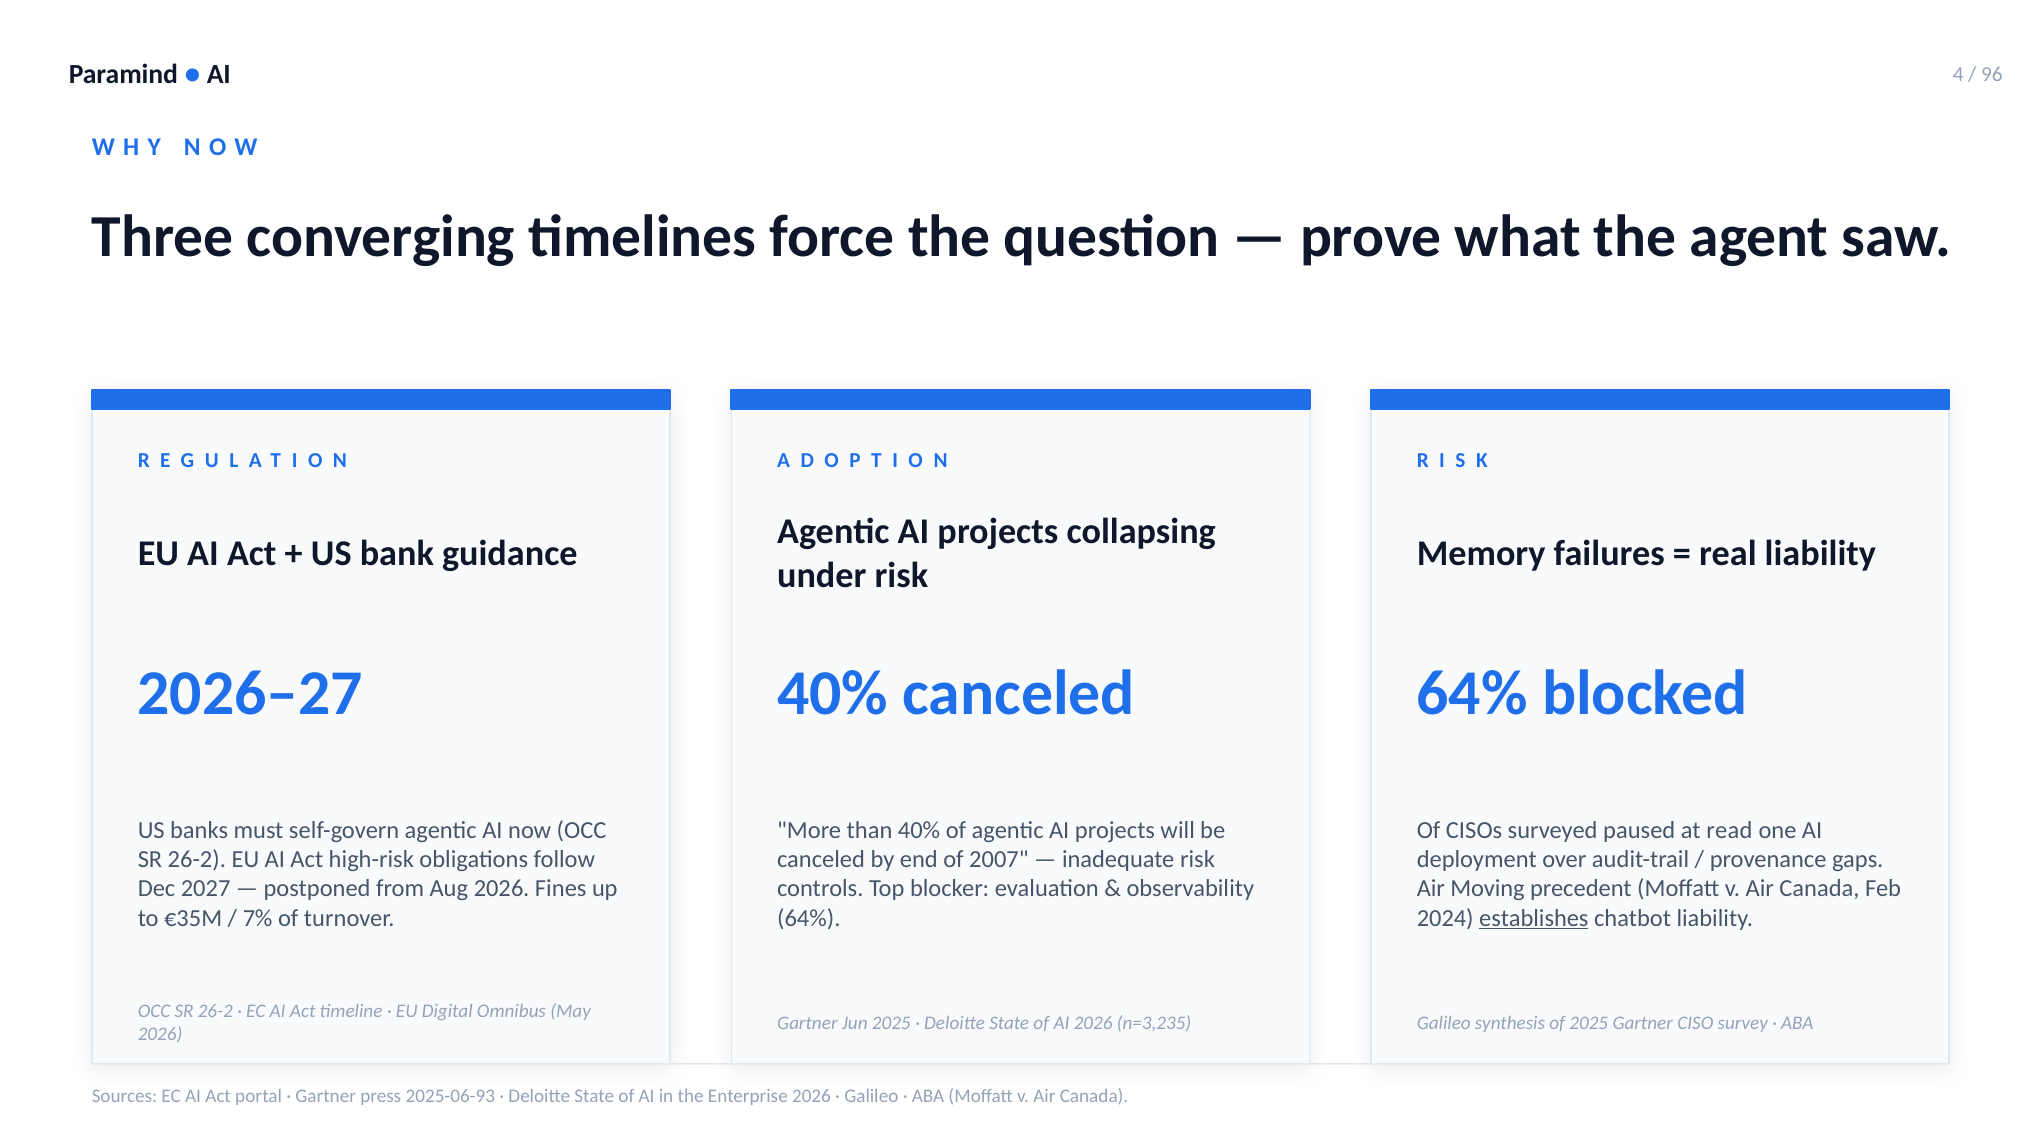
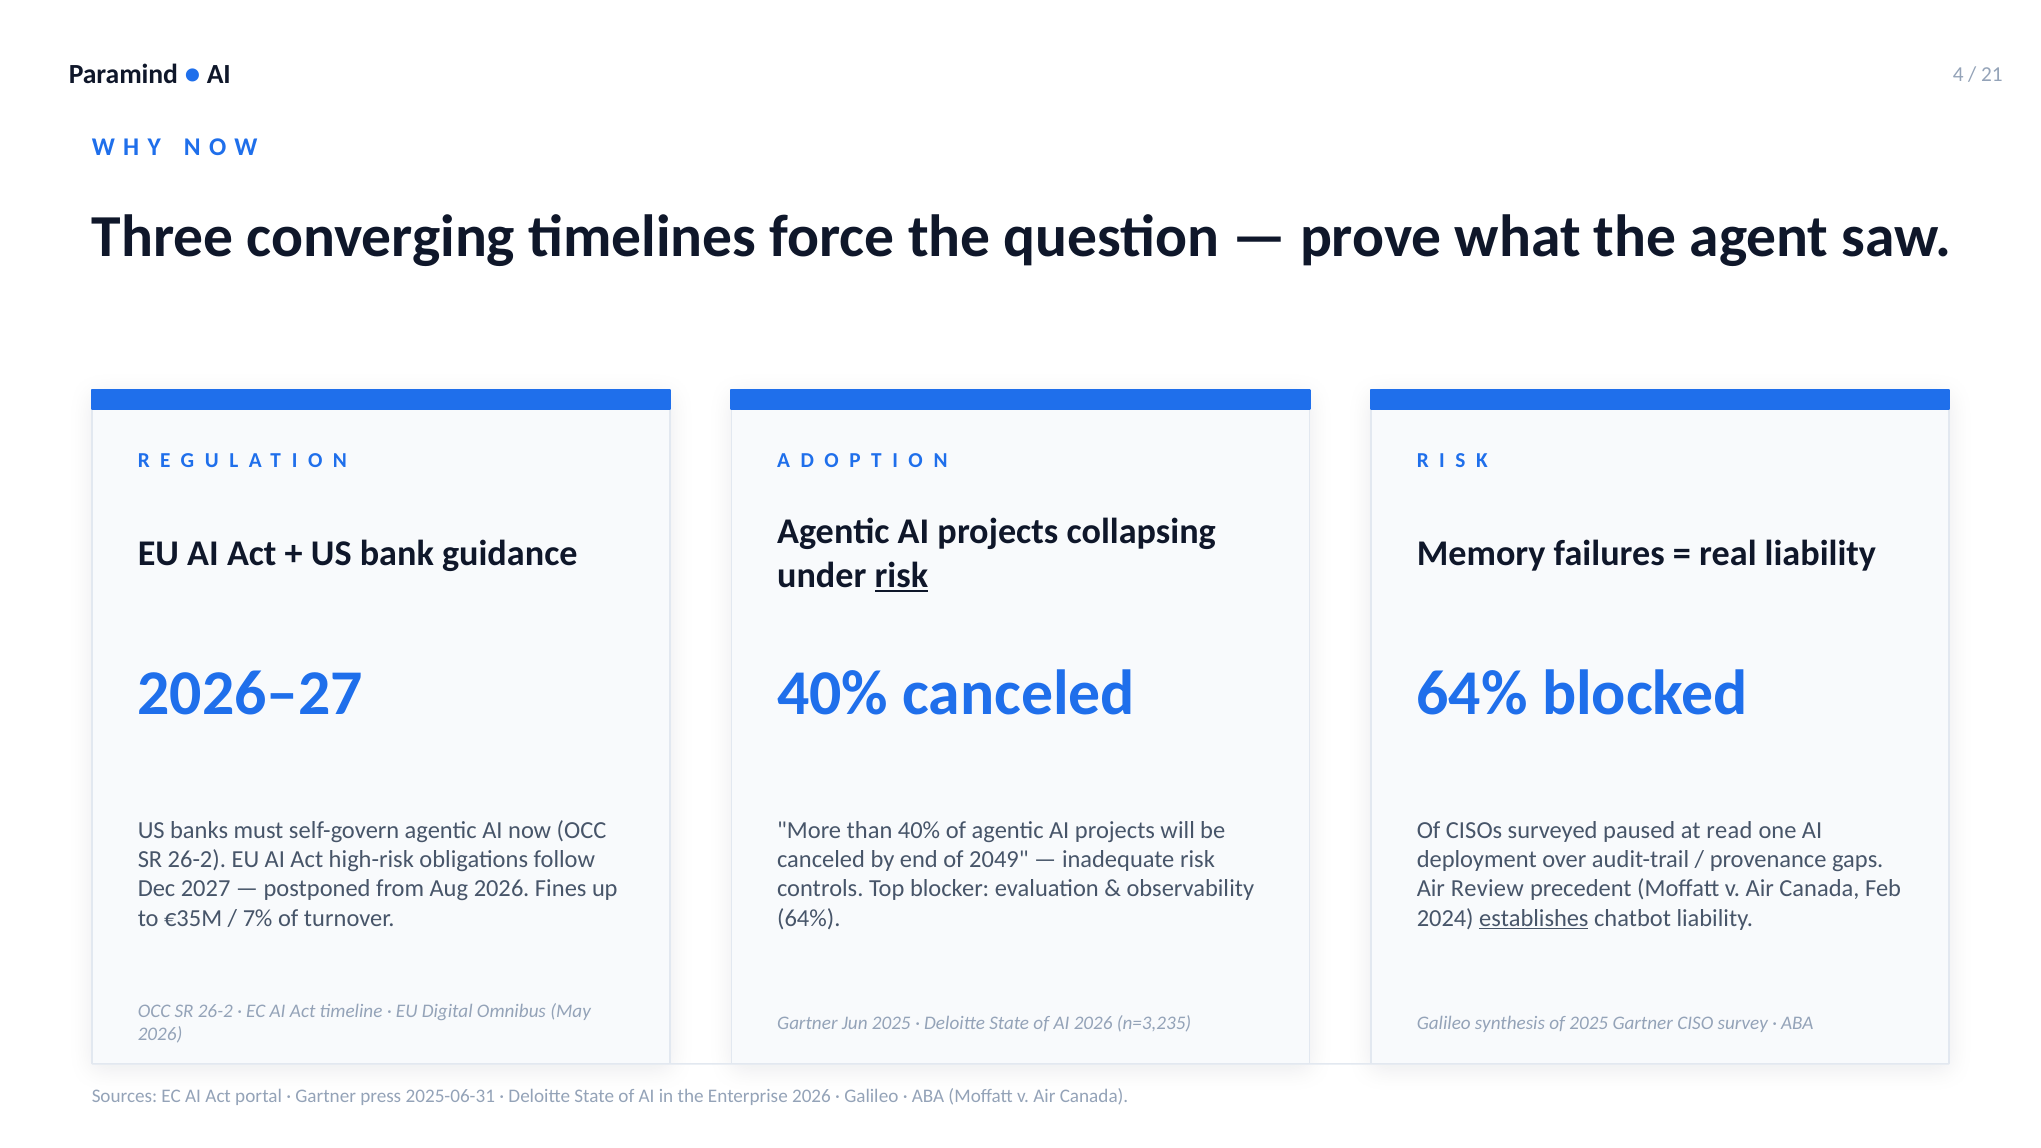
96: 96 -> 21
risk at (901, 575) underline: none -> present
2007: 2007 -> 2049
Moving: Moving -> Review
2025-06-93: 2025-06-93 -> 2025-06-31
